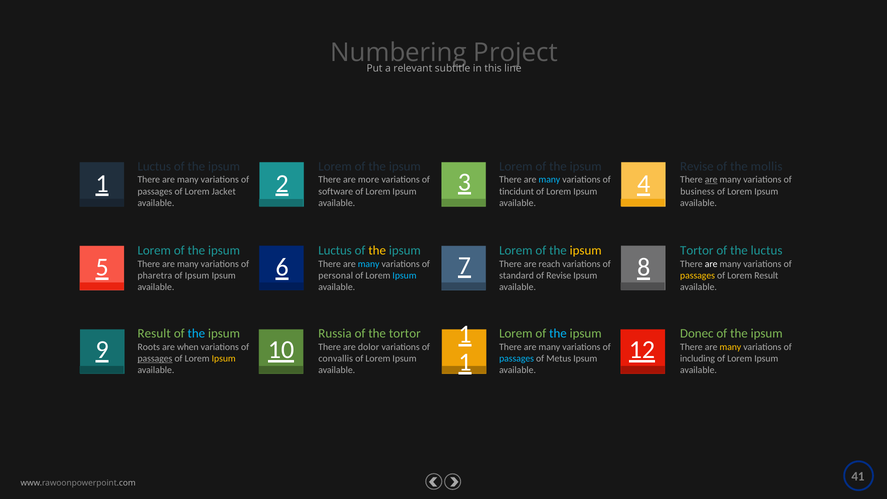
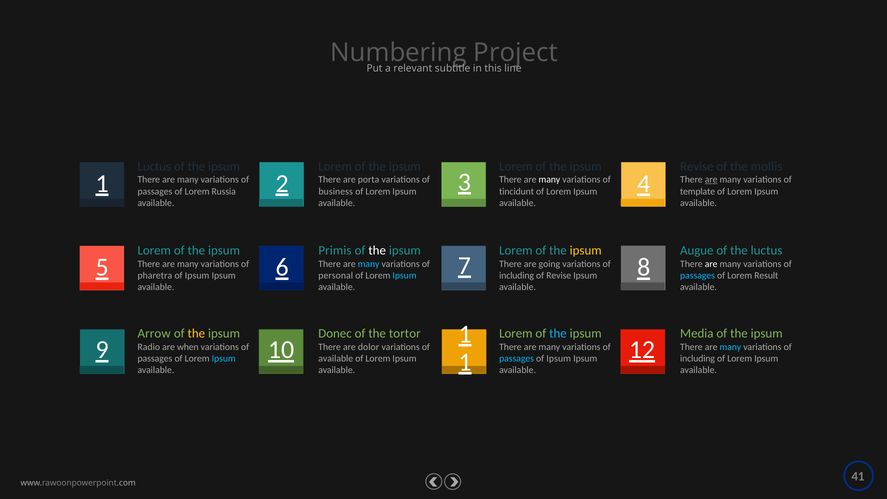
more: more -> porta
many at (549, 180) colour: light blue -> white
Jacket: Jacket -> Russia
software: software -> business
business: business -> template
Luctus at (335, 250): Luctus -> Primis
the at (377, 250) colour: yellow -> white
Tortor at (697, 250): Tortor -> Augue
reach: reach -> going
standard at (517, 275): standard -> including
passages at (698, 275) colour: yellow -> light blue
Result at (154, 334): Result -> Arrow
the at (196, 334) colour: light blue -> yellow
Russia: Russia -> Donec
Donec: Donec -> Media
Roots: Roots -> Radio
many at (730, 347) colour: yellow -> light blue
passages at (155, 358) underline: present -> none
Ipsum at (224, 358) colour: yellow -> light blue
convallis at (336, 358): convallis -> available
Metus at (559, 358): Metus -> Ipsum
